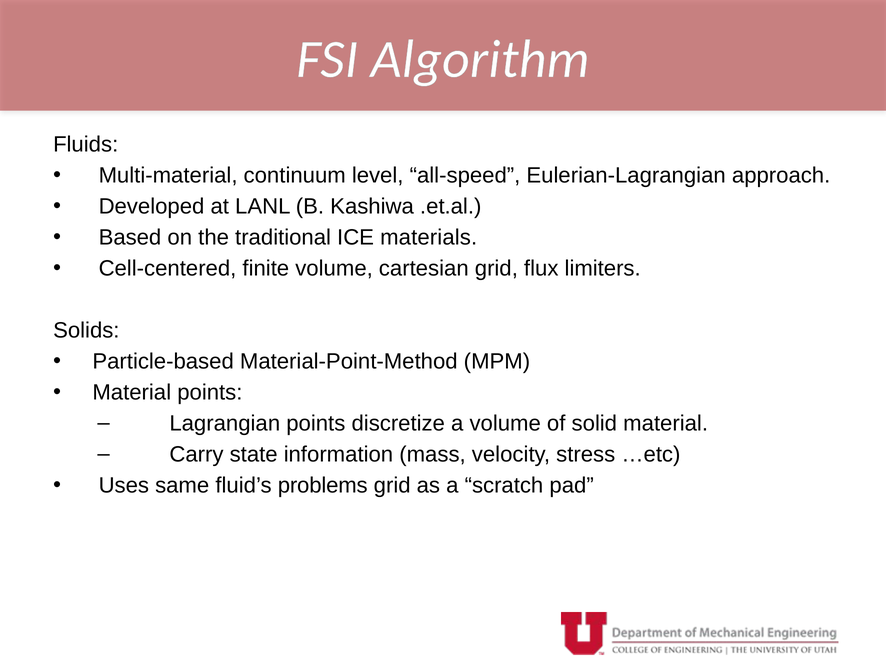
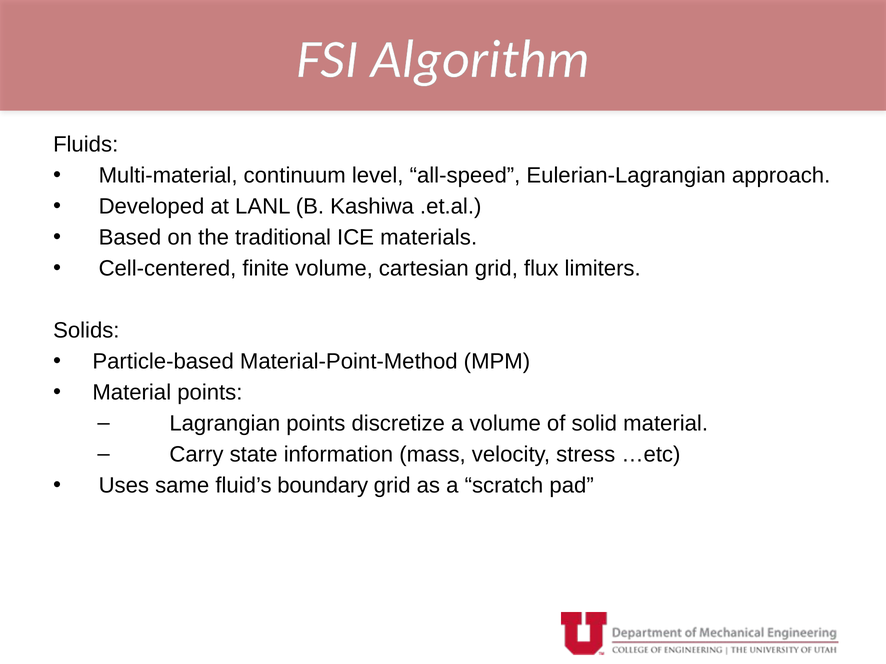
problems: problems -> boundary
